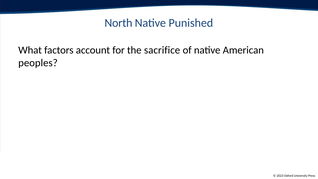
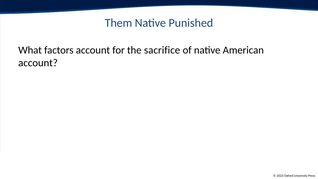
North: North -> Them
peoples at (38, 63): peoples -> account
